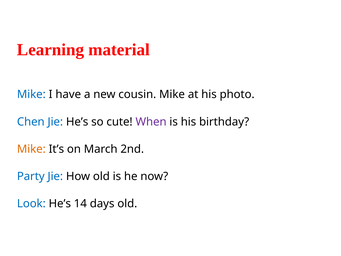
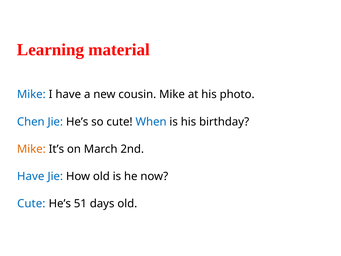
When colour: purple -> blue
Party at (31, 176): Party -> Have
Look at (31, 204): Look -> Cute
14: 14 -> 51
